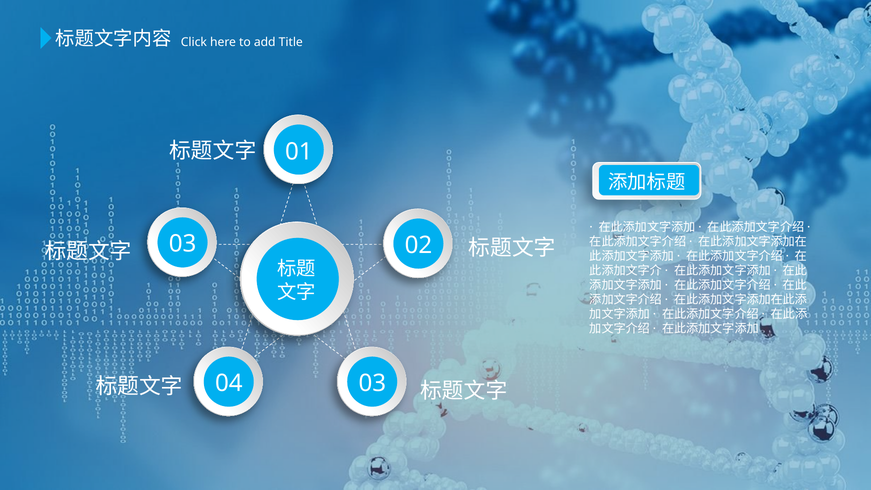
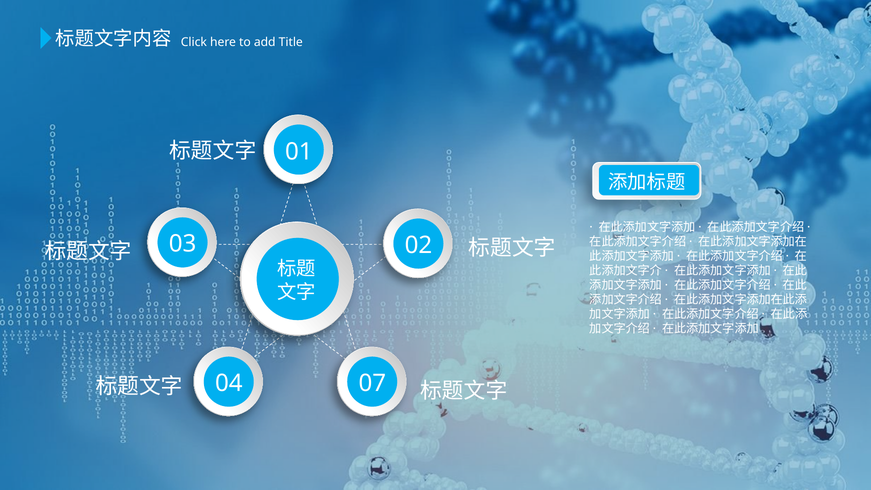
04 03: 03 -> 07
